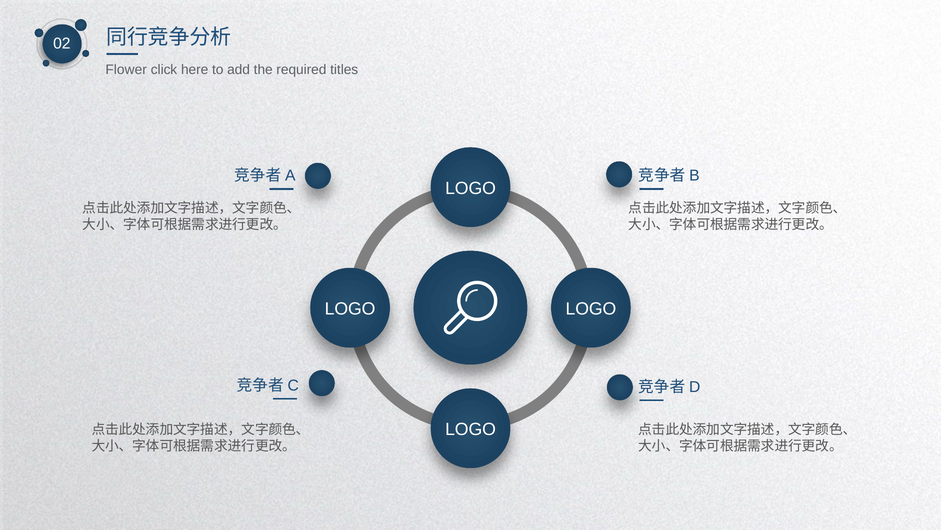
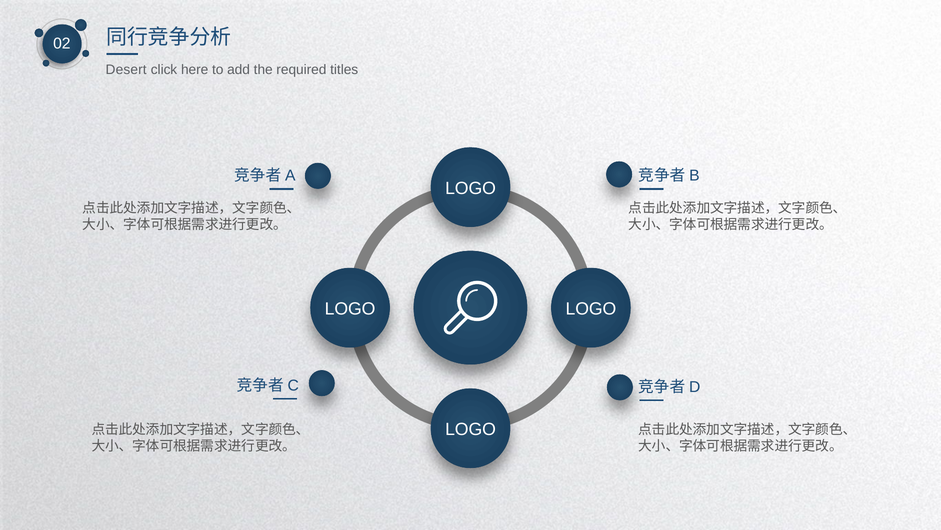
Flower: Flower -> Desert
